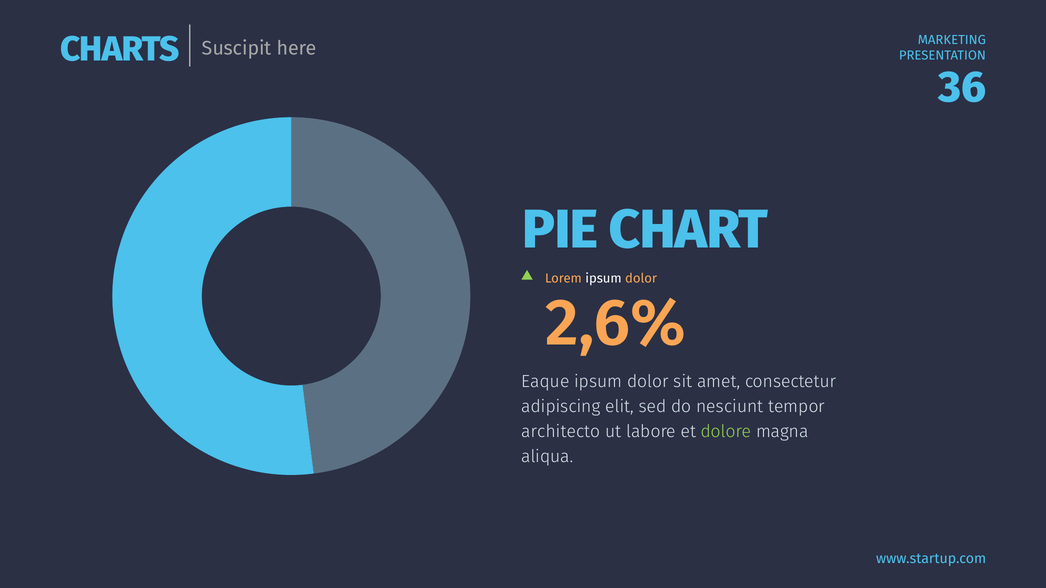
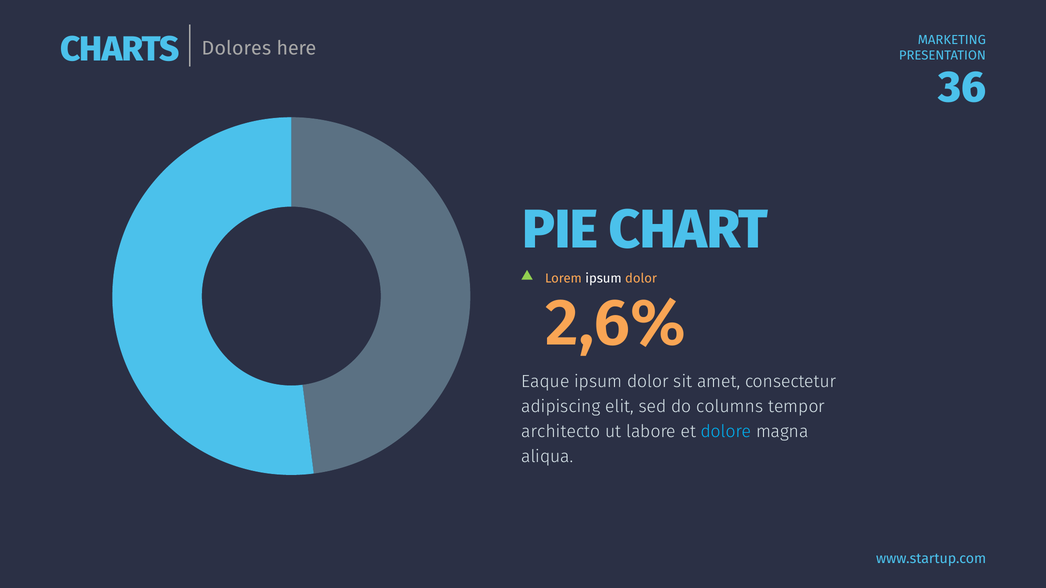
Suscipit: Suscipit -> Dolores
nesciunt: nesciunt -> columns
dolore colour: light green -> light blue
